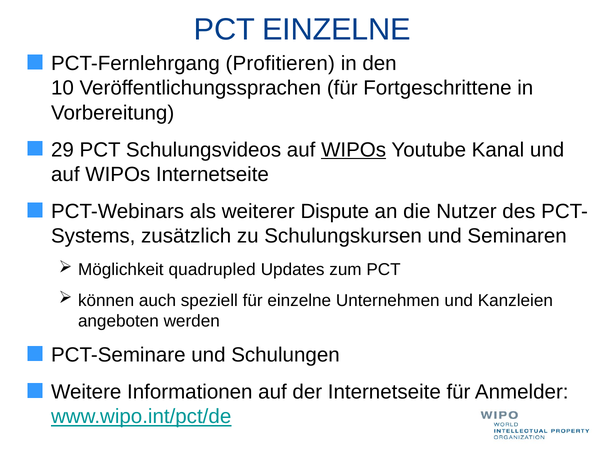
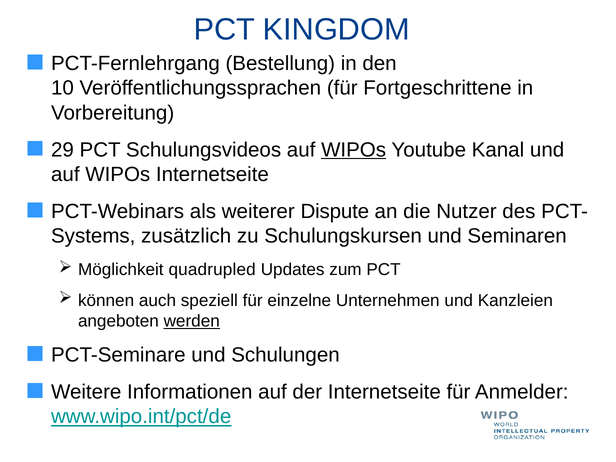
PCT EINZELNE: EINZELNE -> KINGDOM
Profitieren: Profitieren -> Bestellung
werden underline: none -> present
